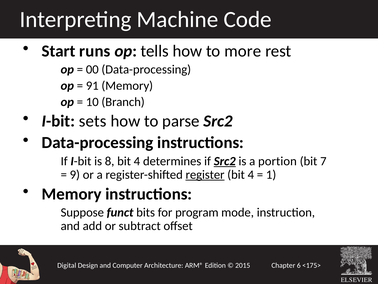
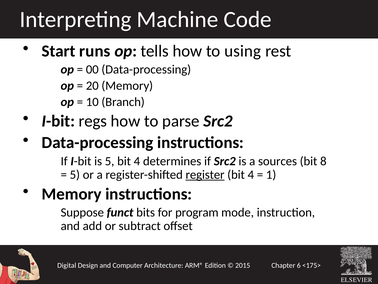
more: more -> using
91: 91 -> 20
sets: sets -> regs
is 8: 8 -> 5
Src2 at (225, 161) underline: present -> none
portion: portion -> sources
7: 7 -> 8
9 at (75, 174): 9 -> 5
